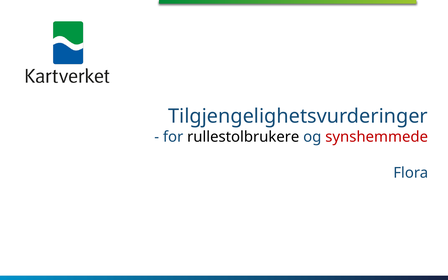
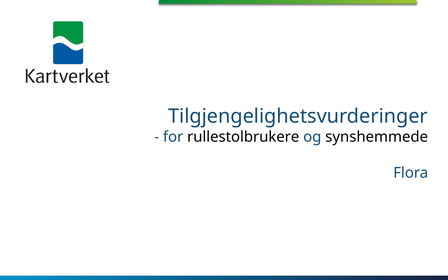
synshemmede colour: red -> black
